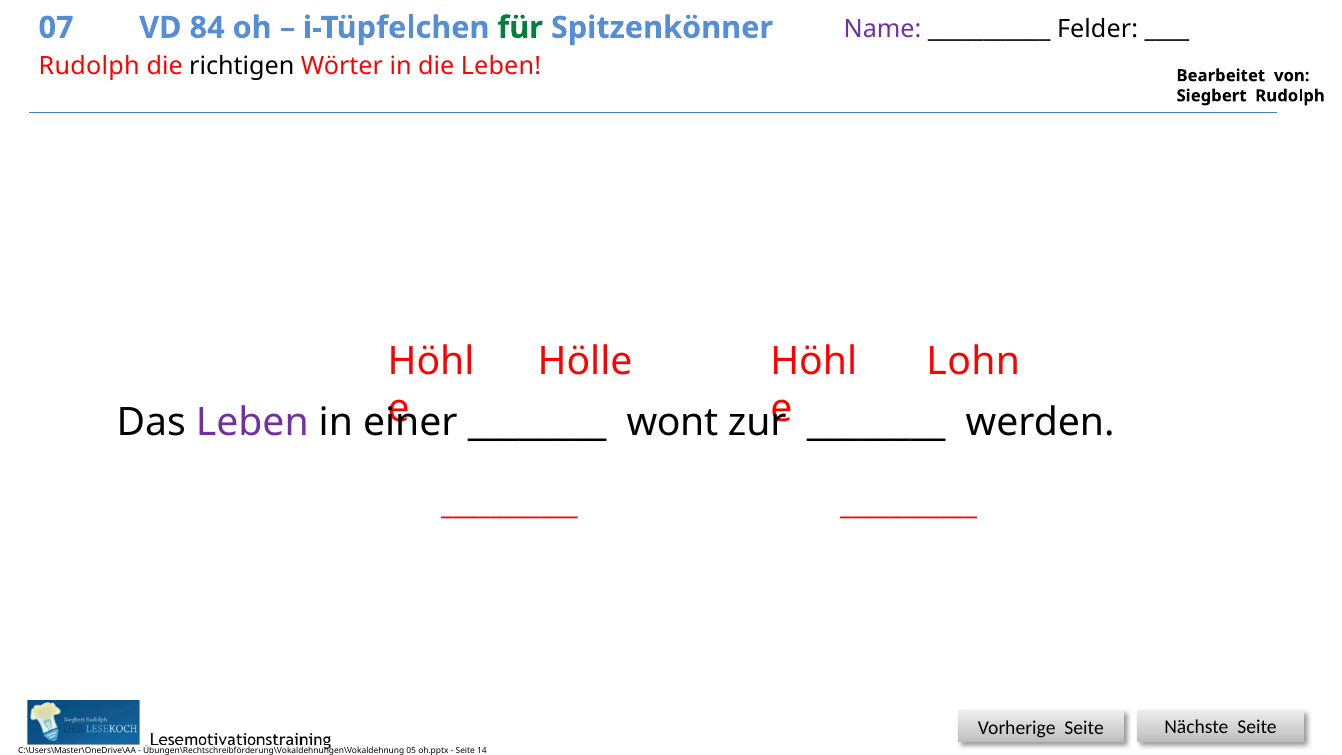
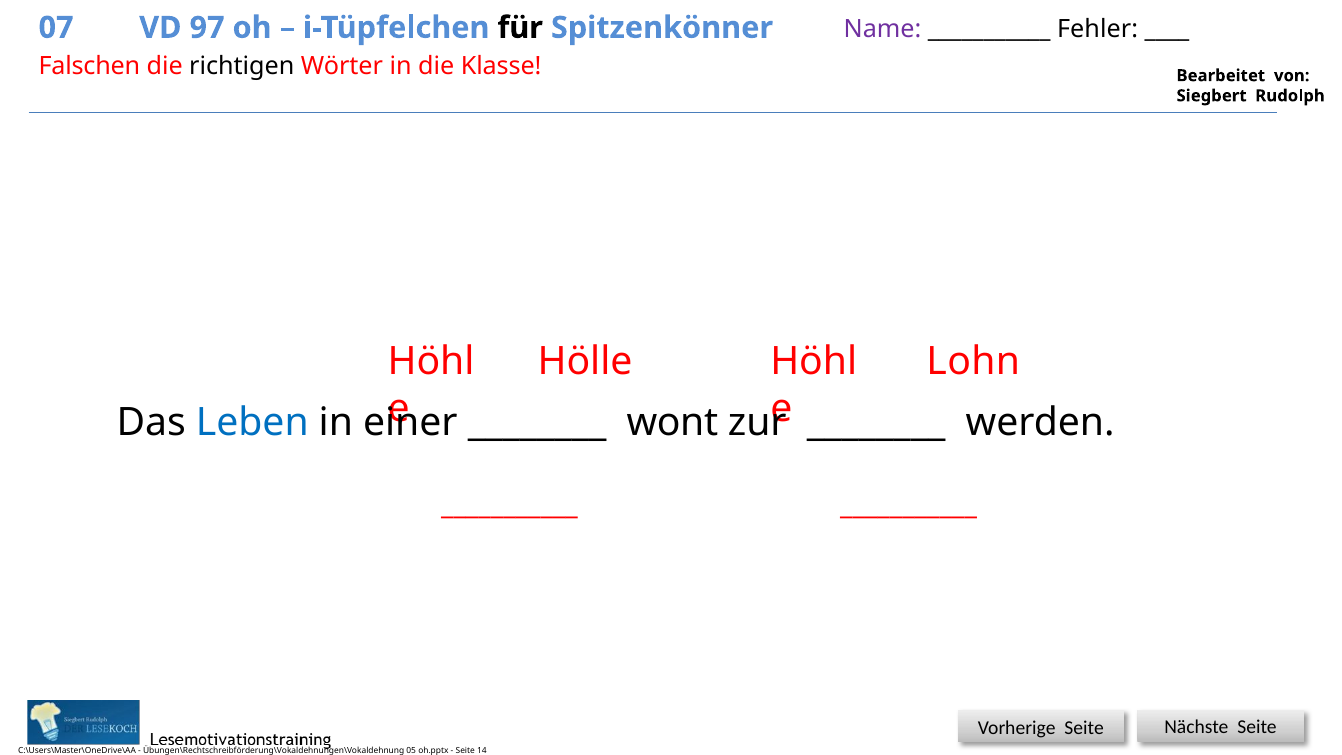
84: 84 -> 97
für colour: green -> black
Felder: Felder -> Fehler
Rudolph at (89, 66): Rudolph -> Falschen
die Leben: Leben -> Klasse
Leben at (252, 423) colour: purple -> blue
